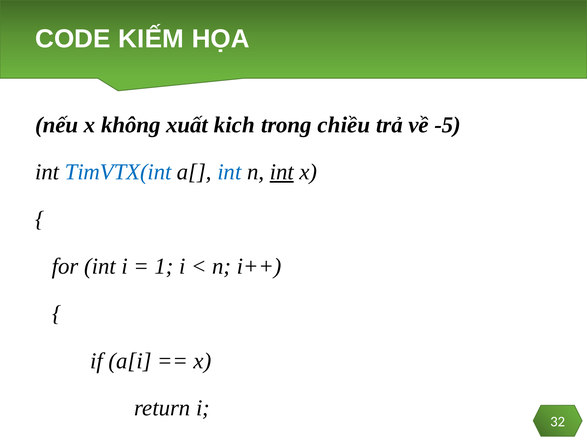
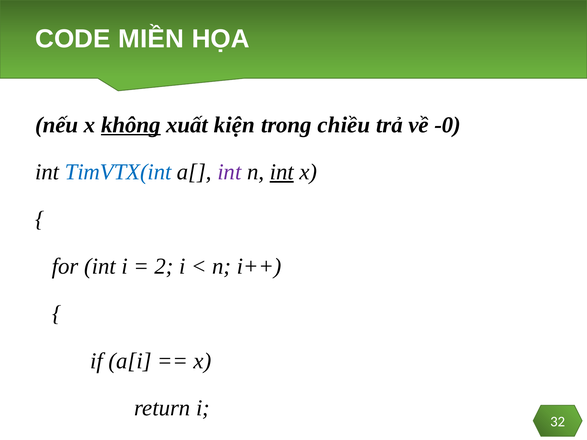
KIẾM: KIẾM -> MIỀN
không underline: none -> present
kich: kich -> kiện
-5: -5 -> -0
int at (229, 172) colour: blue -> purple
1: 1 -> 2
